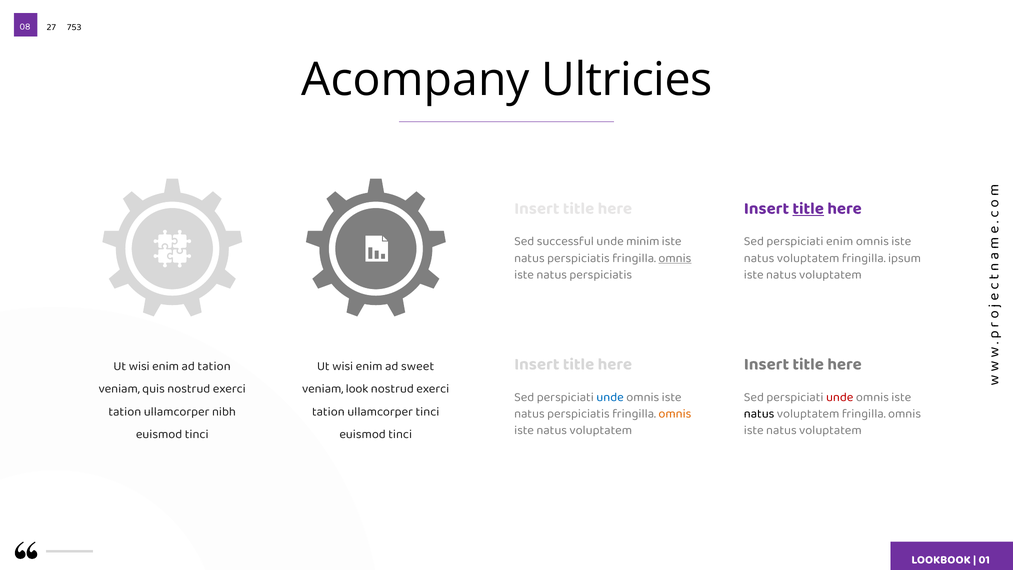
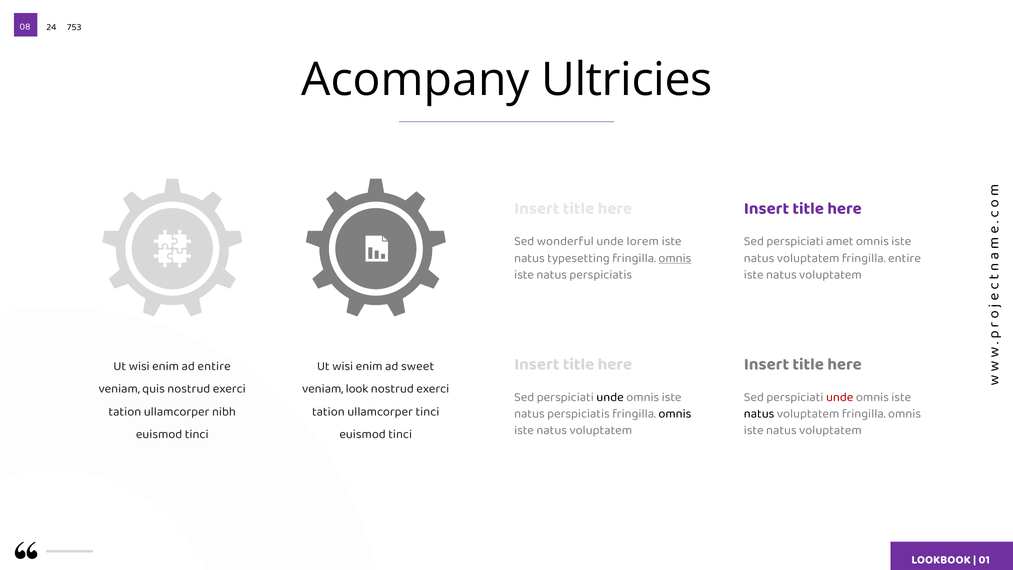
27: 27 -> 24
title at (808, 208) underline: present -> none
successful: successful -> wonderful
minim: minim -> lorem
perspiciati enim: enim -> amet
perspiciatis at (578, 258): perspiciatis -> typesetting
fringilla ipsum: ipsum -> entire
ad tation: tation -> entire
unde at (610, 397) colour: blue -> black
omnis at (675, 413) colour: orange -> black
